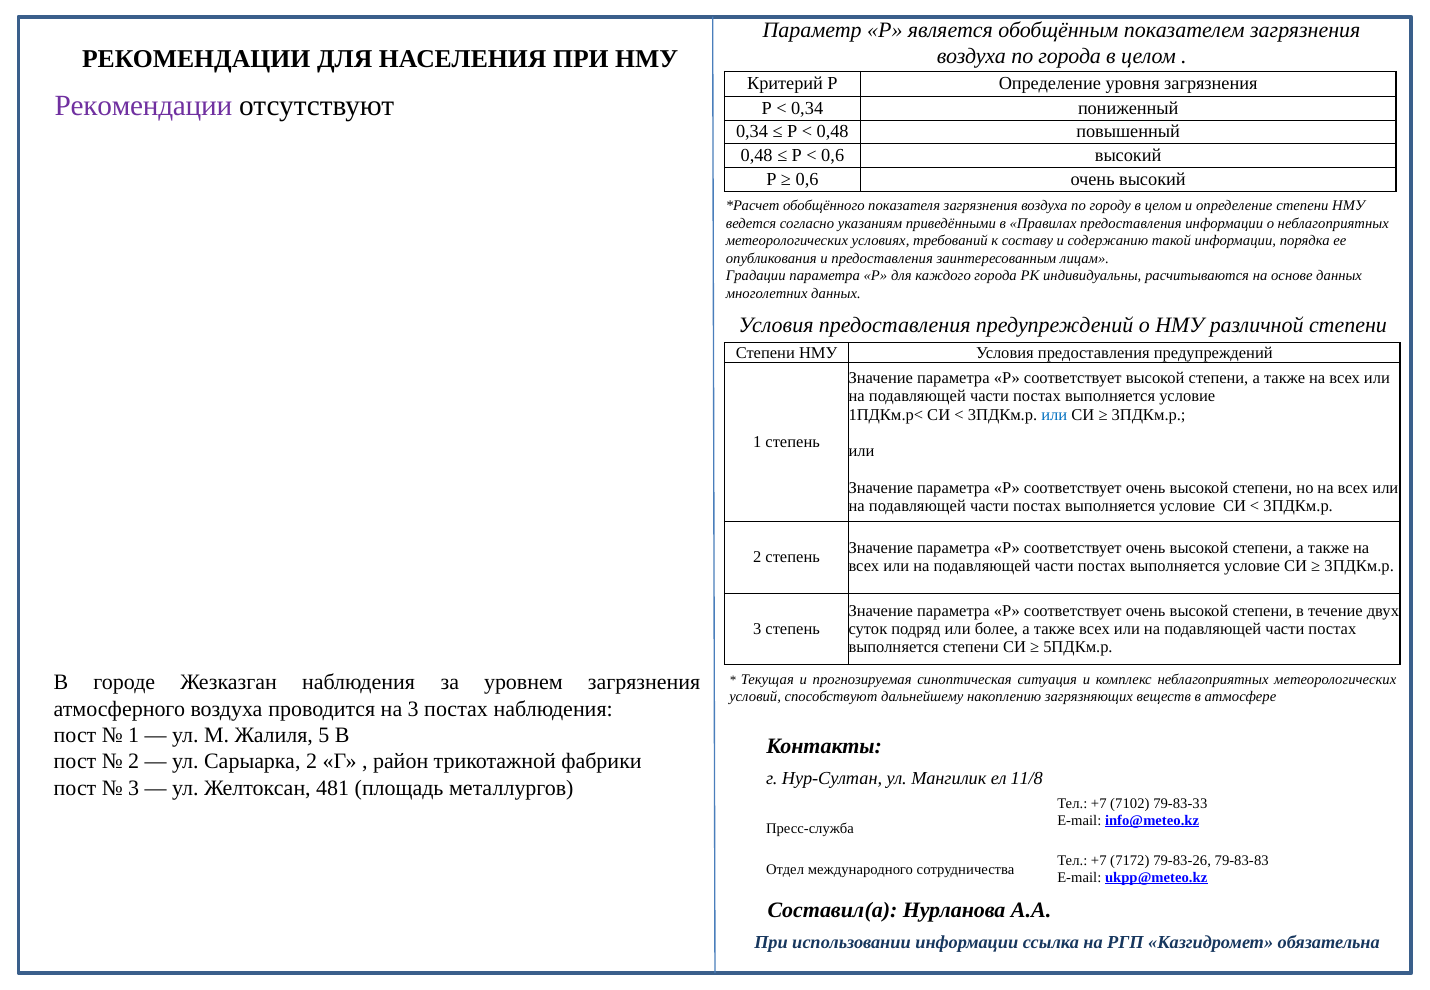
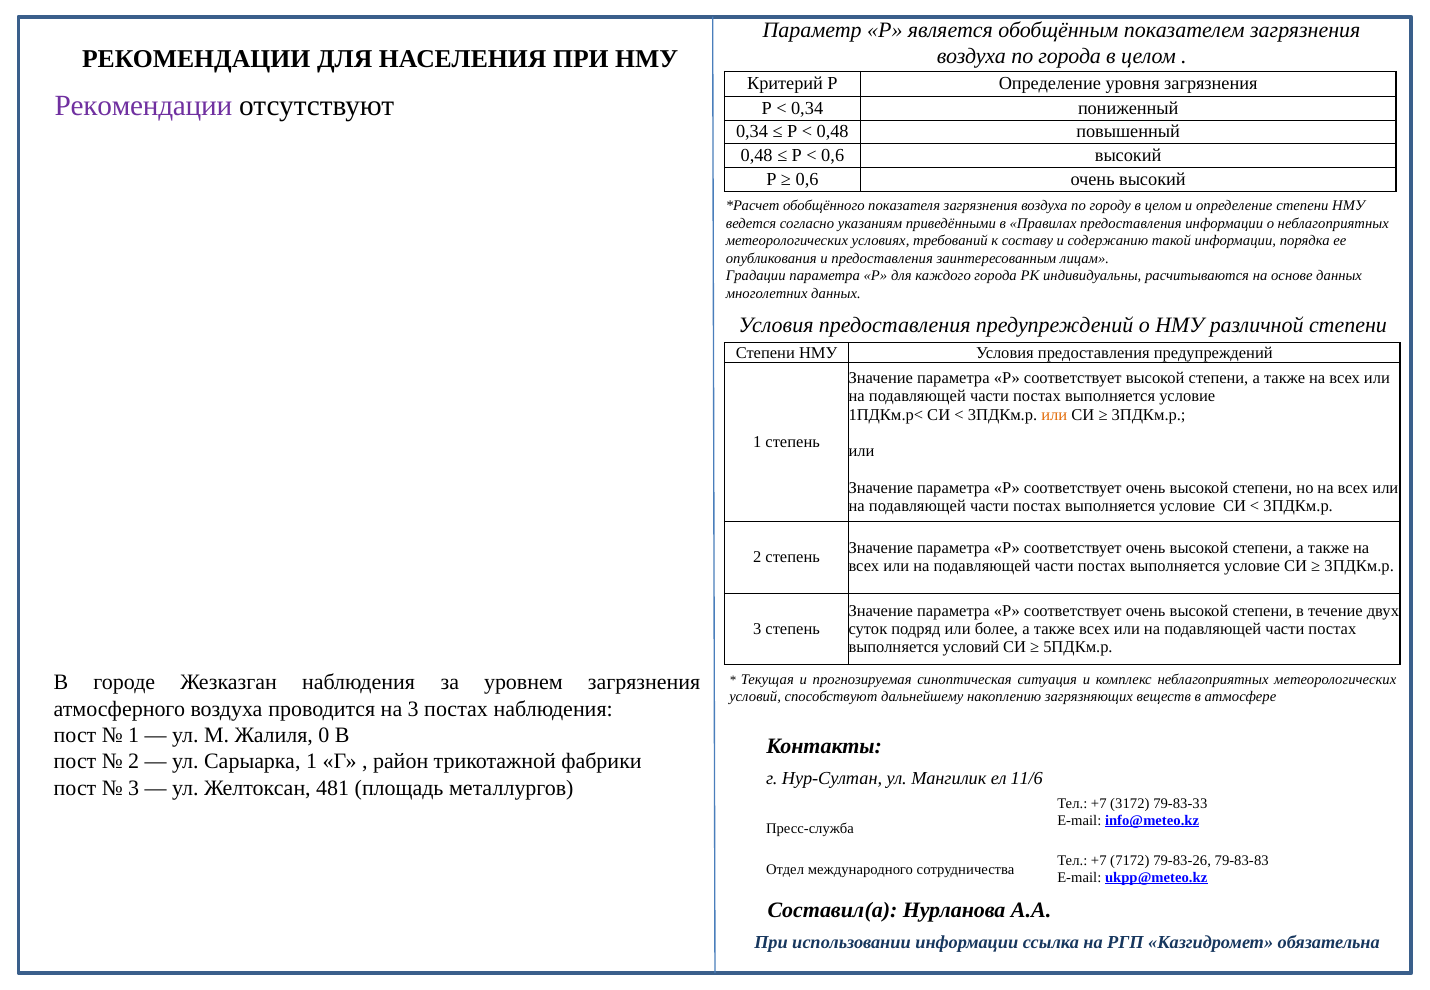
или at (1054, 415) colour: blue -> orange
выполняется степени: степени -> условий
5: 5 -> 0
Сарыарка 2: 2 -> 1
11/8: 11/8 -> 11/6
7102: 7102 -> 3172
